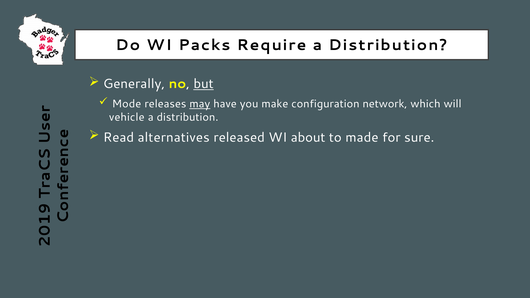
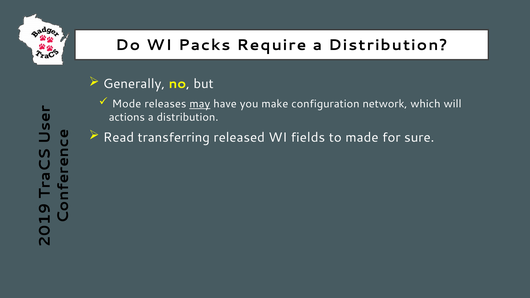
but underline: present -> none
vehicle: vehicle -> actions
alternatives: alternatives -> transferring
about: about -> fields
